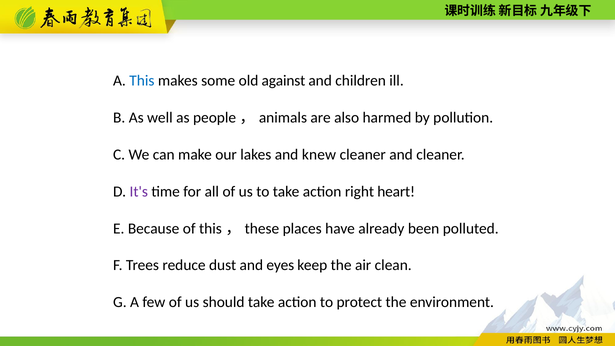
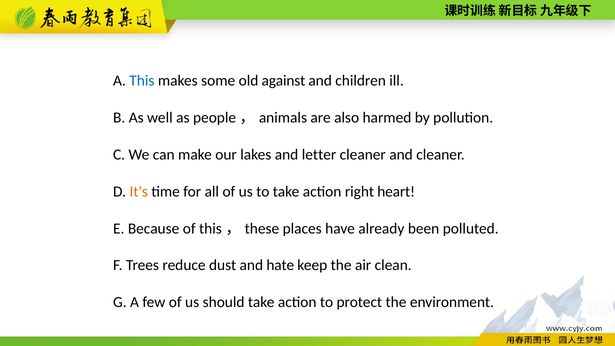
knew: knew -> letter
It's colour: purple -> orange
eyes: eyes -> hate
